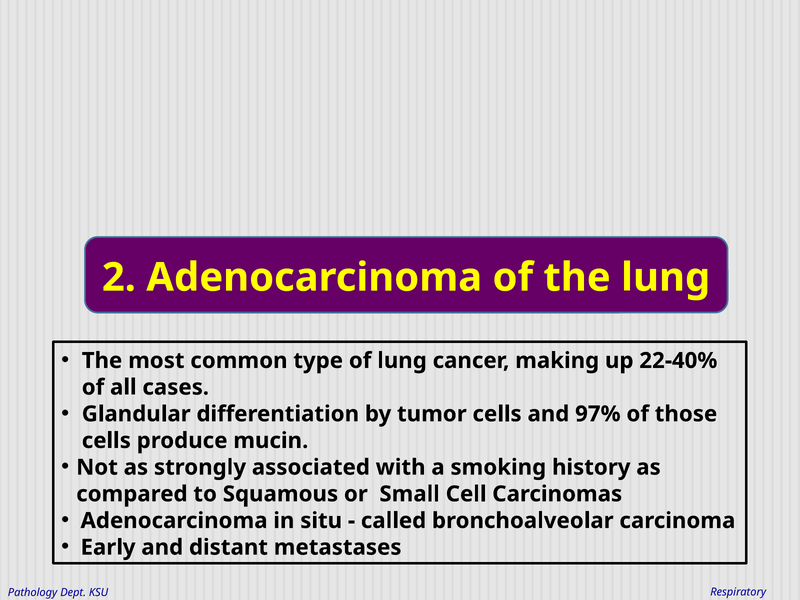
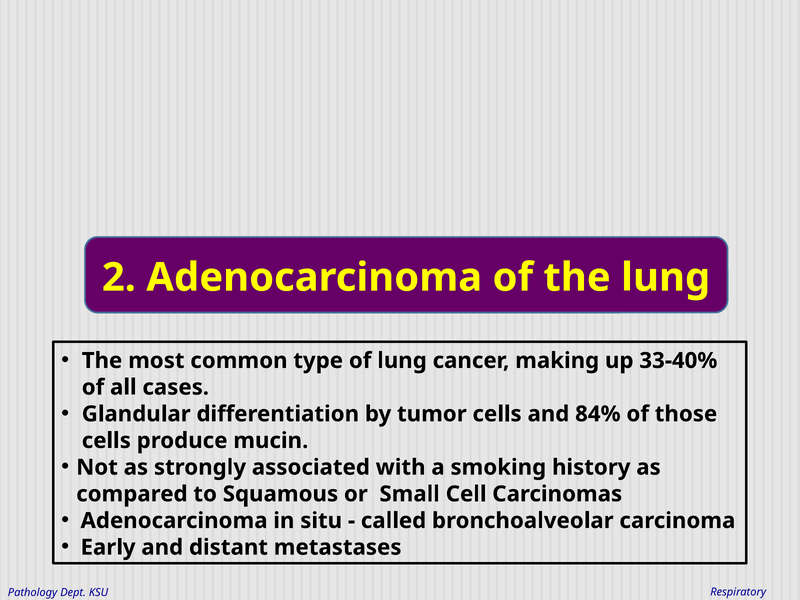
22-40%: 22-40% -> 33-40%
97%: 97% -> 84%
